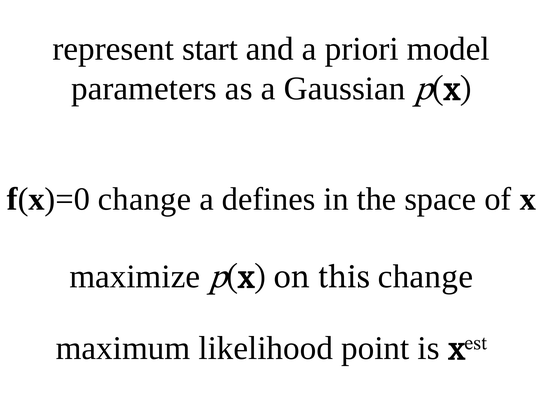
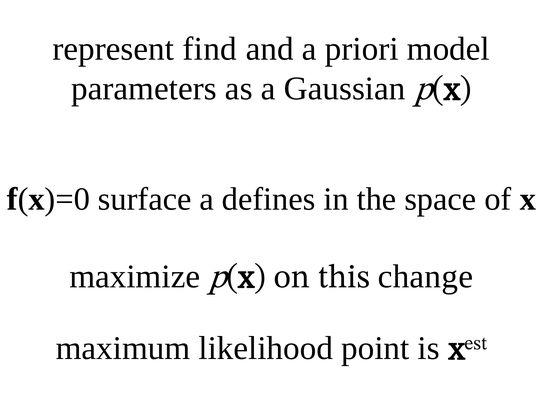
start: start -> find
f(x)=0 change: change -> surface
